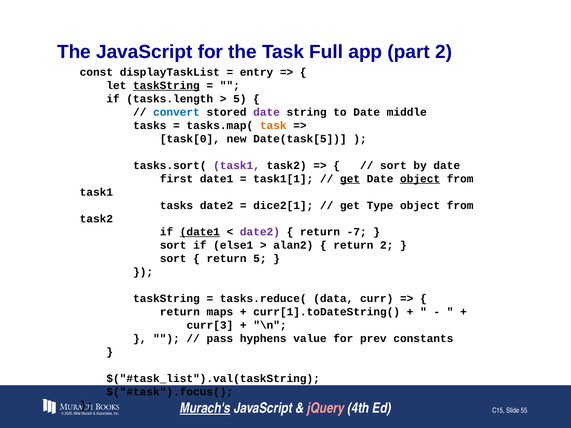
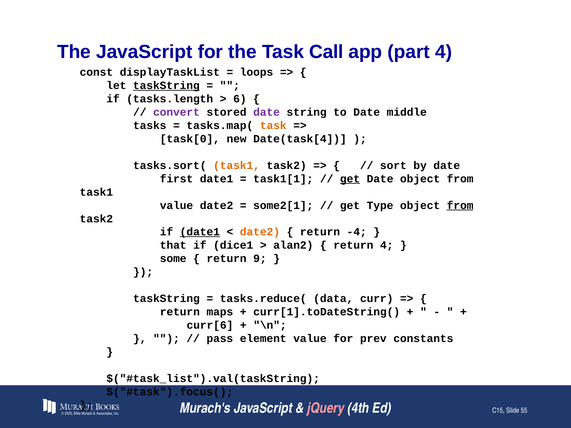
Full: Full -> Call
part 2: 2 -> 4
entry: entry -> loops
5 at (240, 99): 5 -> 6
convert colour: blue -> purple
Date(task[5: Date(task[5 -> Date(task[4
task1 at (237, 165) colour: purple -> orange
object at (420, 179) underline: present -> none
tasks at (177, 205): tasks -> value
dice2[1: dice2[1 -> some2[1
from at (460, 205) underline: none -> present
date2 at (260, 232) colour: purple -> orange
-7: -7 -> -4
sort at (173, 245): sort -> that
else1: else1 -> dice1
return 2: 2 -> 4
sort at (173, 259): sort -> some
return 5: 5 -> 9
curr[3: curr[3 -> curr[6
hyphens: hyphens -> element
Murach's underline: present -> none
